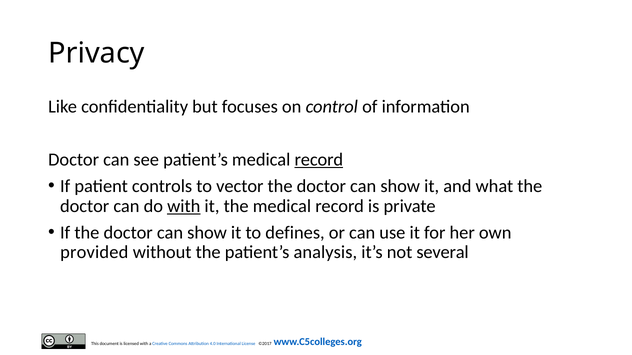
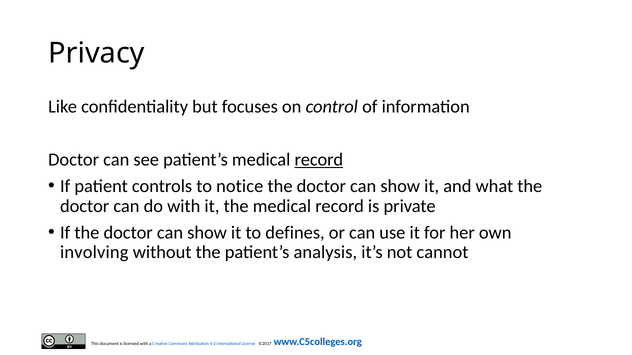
vector: vector -> notice
with at (184, 206) underline: present -> none
provided: provided -> involving
several: several -> cannot
